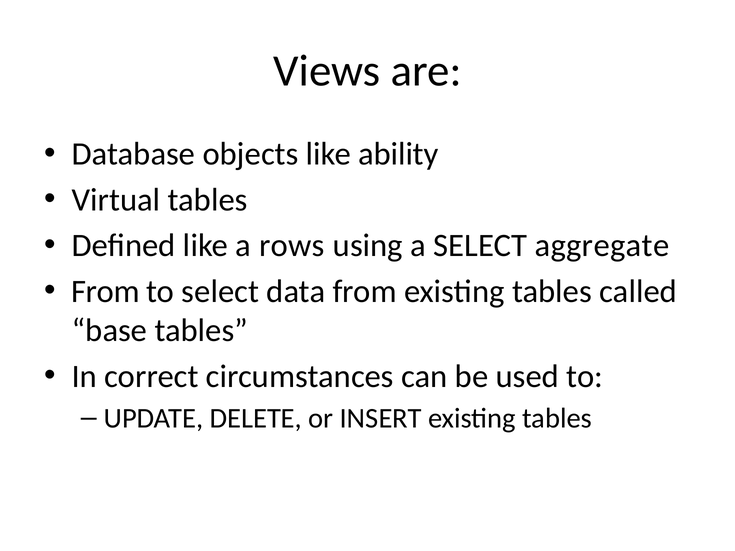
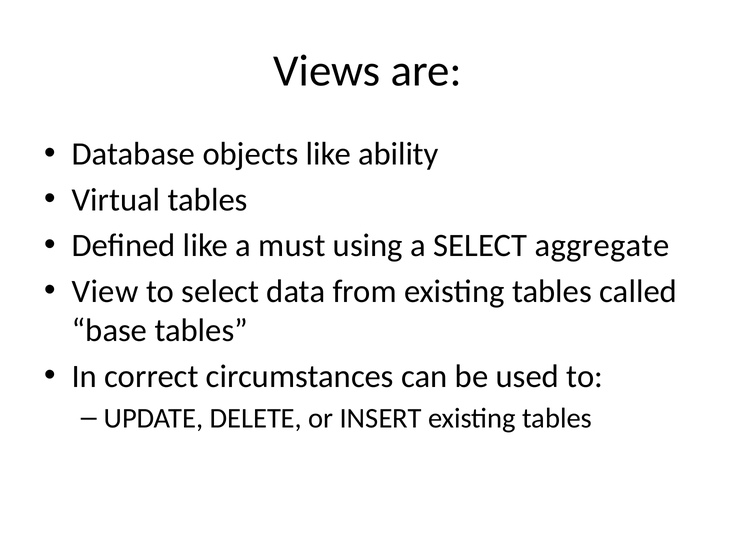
rows: rows -> must
From at (105, 291): From -> View
